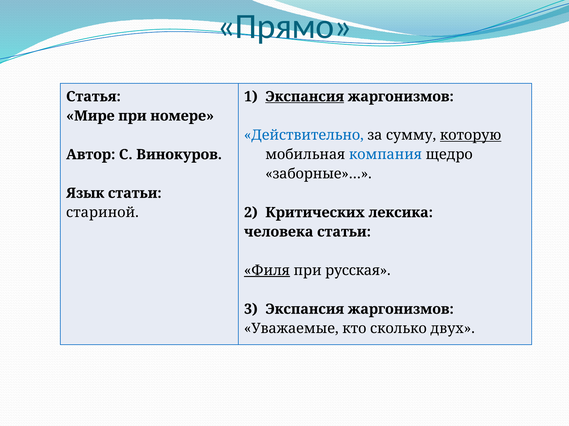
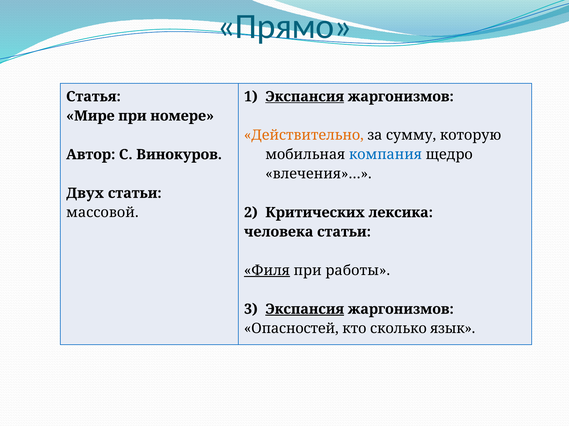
Действительно colour: blue -> orange
которую underline: present -> none
заборные»…: заборные»… -> влечения»…
Язык: Язык -> Двух
стариной: стариной -> массовой
русская: русская -> работы
Экспансия at (305, 310) underline: none -> present
Уважаемые: Уважаемые -> Опасностей
двух: двух -> язык
